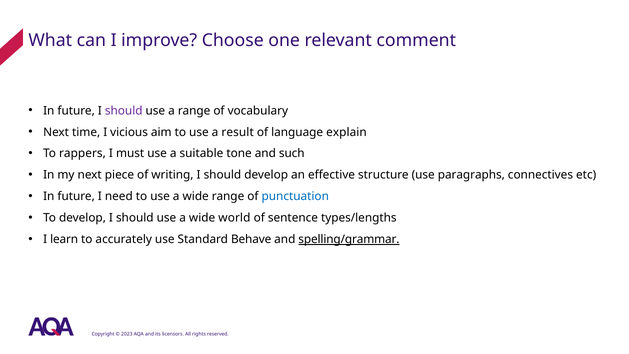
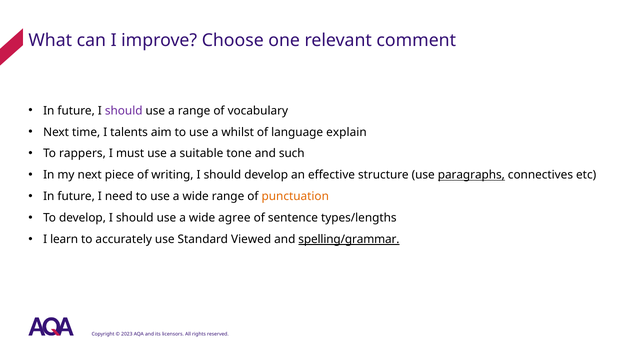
vicious: vicious -> talents
result: result -> whilst
paragraphs underline: none -> present
punctuation colour: blue -> orange
world: world -> agree
Behave: Behave -> Viewed
